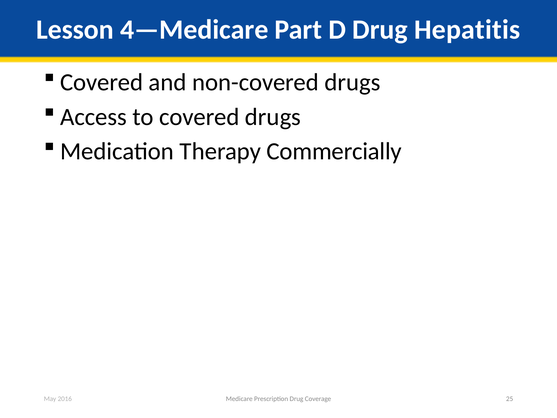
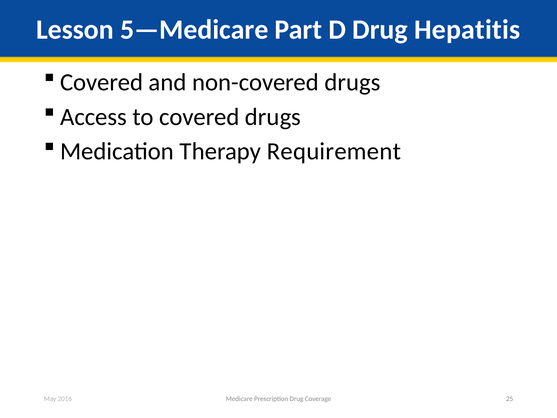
4—Medicare: 4—Medicare -> 5—Medicare
Commercially: Commercially -> Requirement
